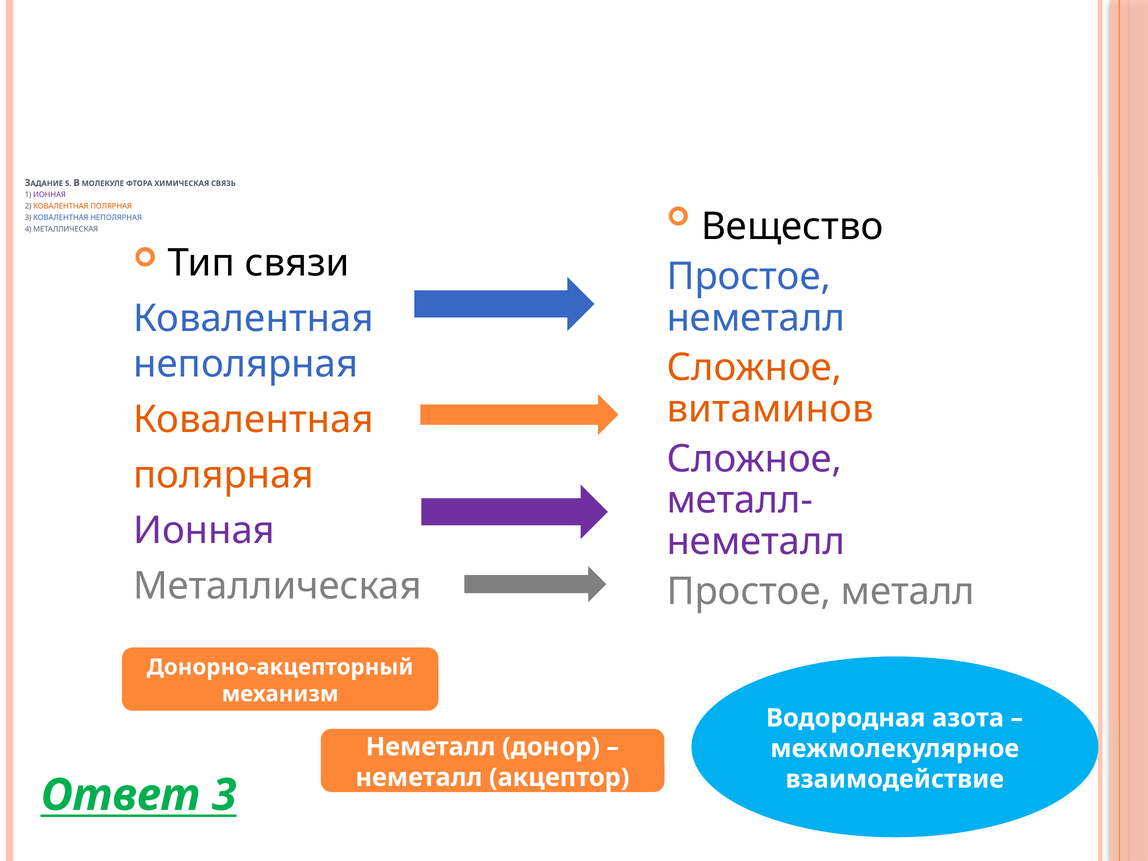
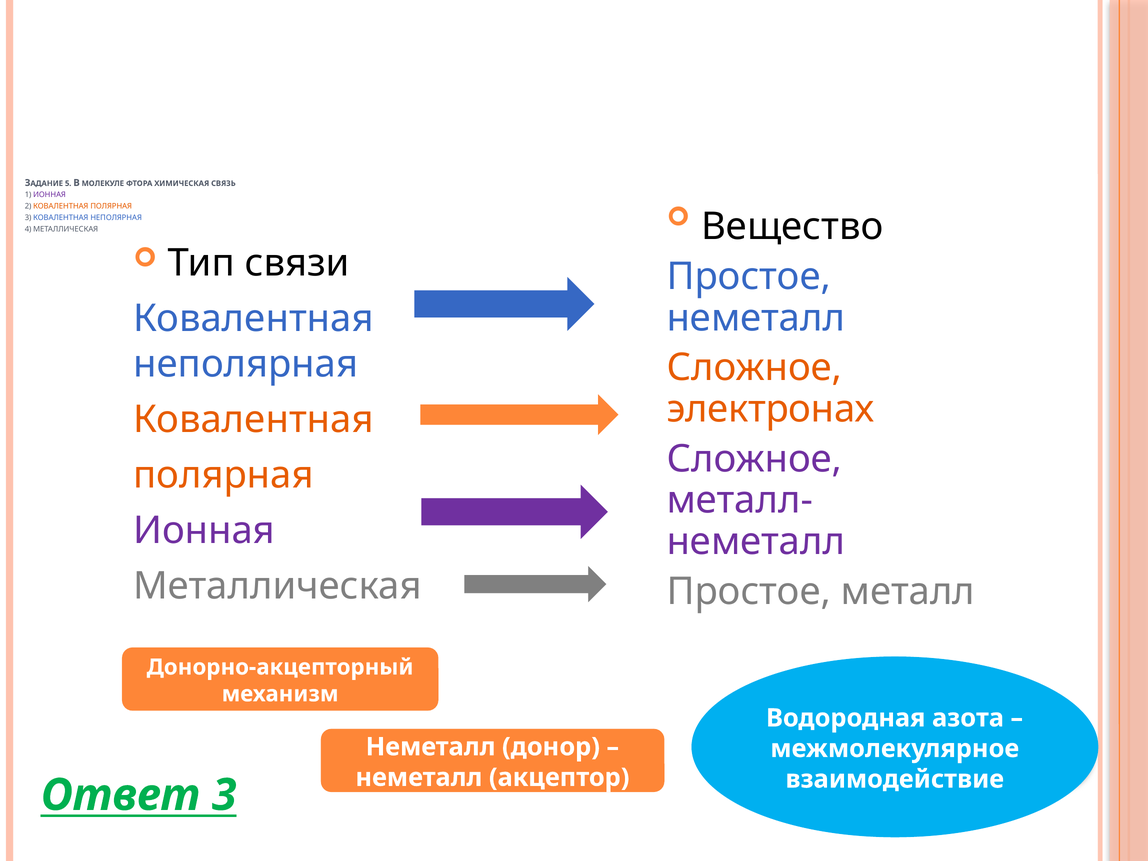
витаминов: витаминов -> электронах
